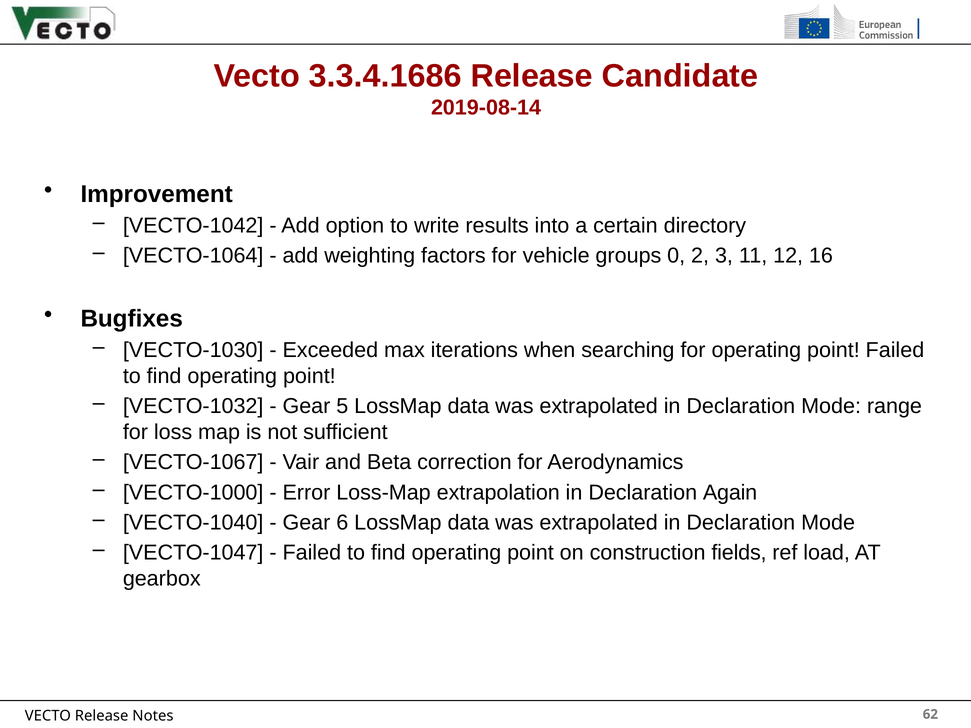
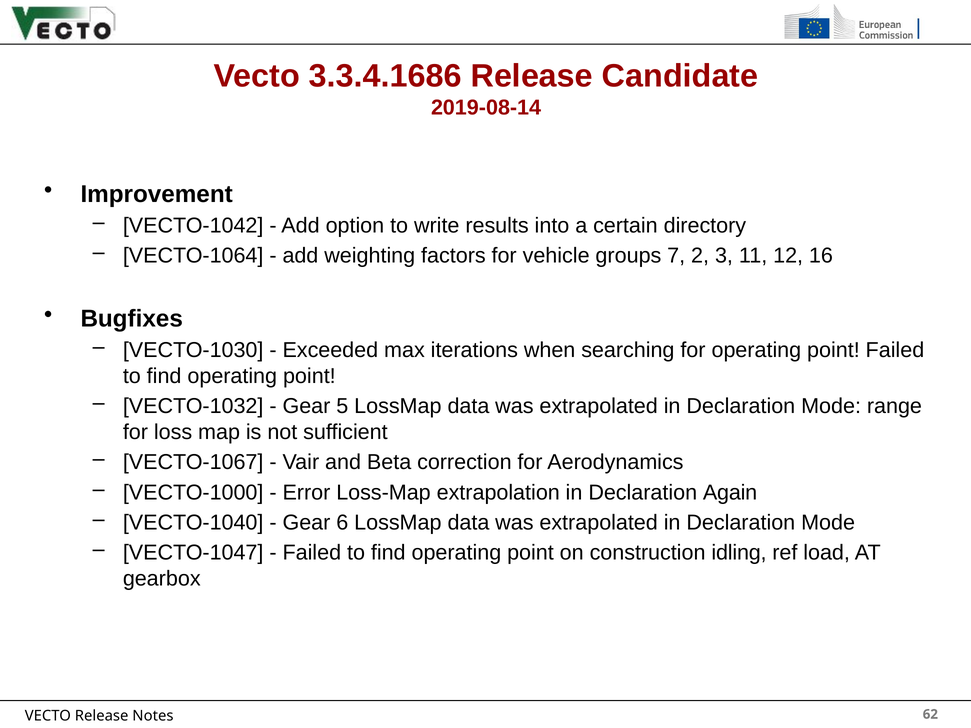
0: 0 -> 7
fields: fields -> idling
